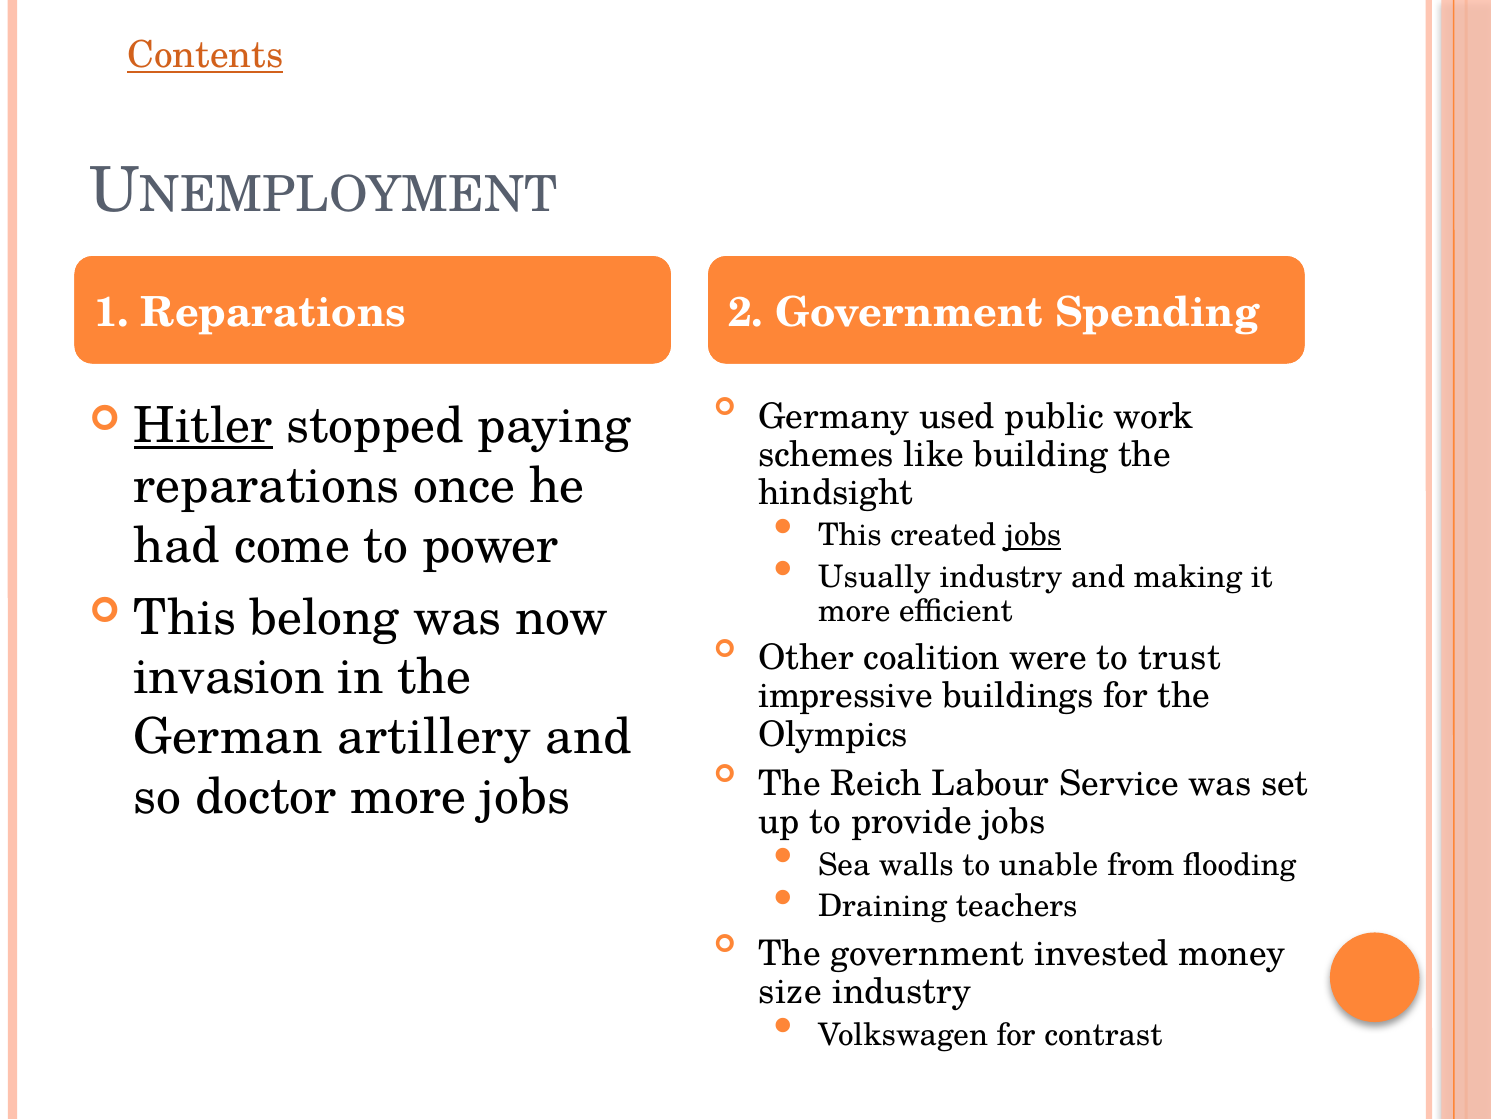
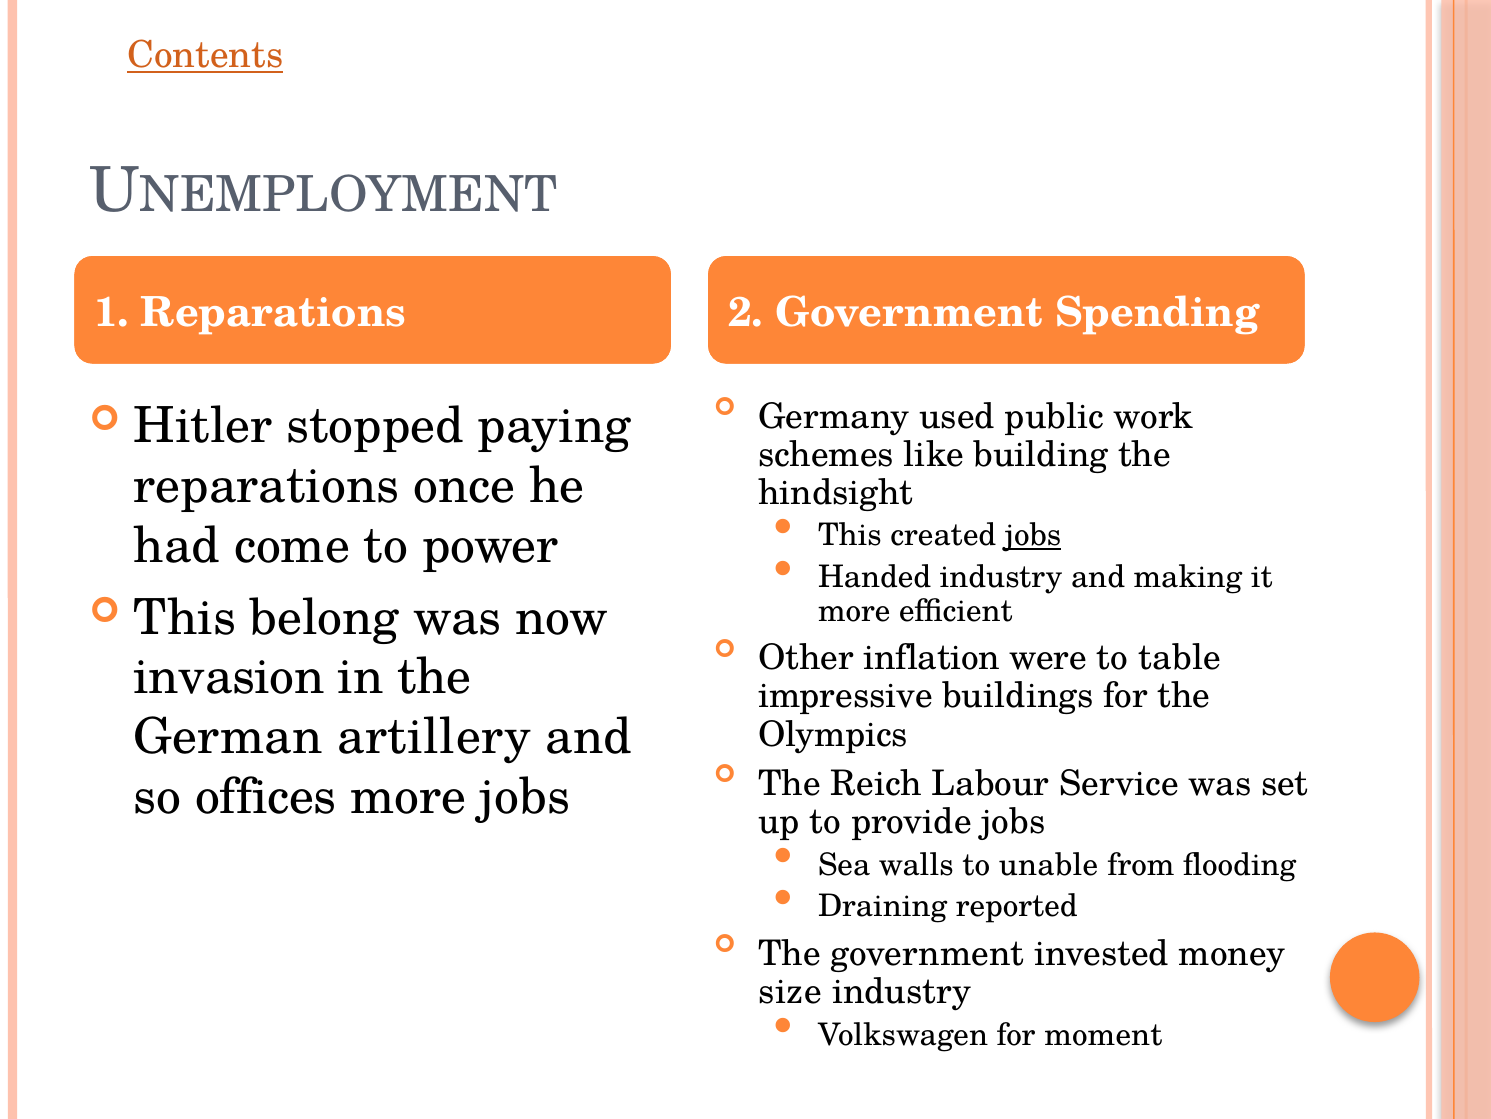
Hitler underline: present -> none
Usually: Usually -> Handed
coalition: coalition -> inflation
trust: trust -> table
doctor: doctor -> offices
teachers: teachers -> reported
contrast: contrast -> moment
